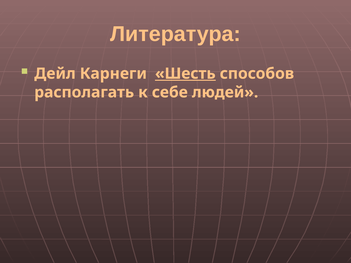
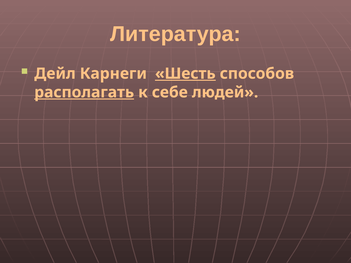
располагать underline: none -> present
